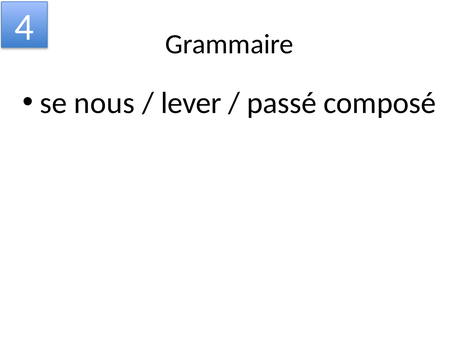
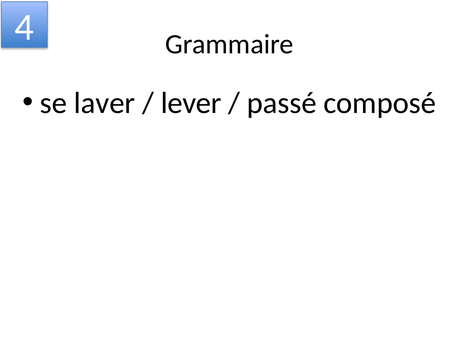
nous: nous -> laver
